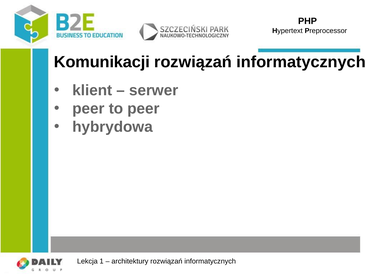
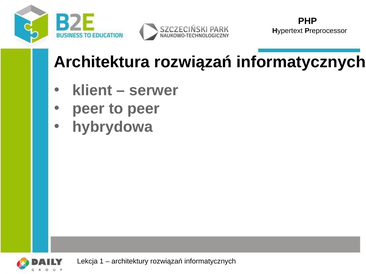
Komunikacji: Komunikacji -> Architektura
